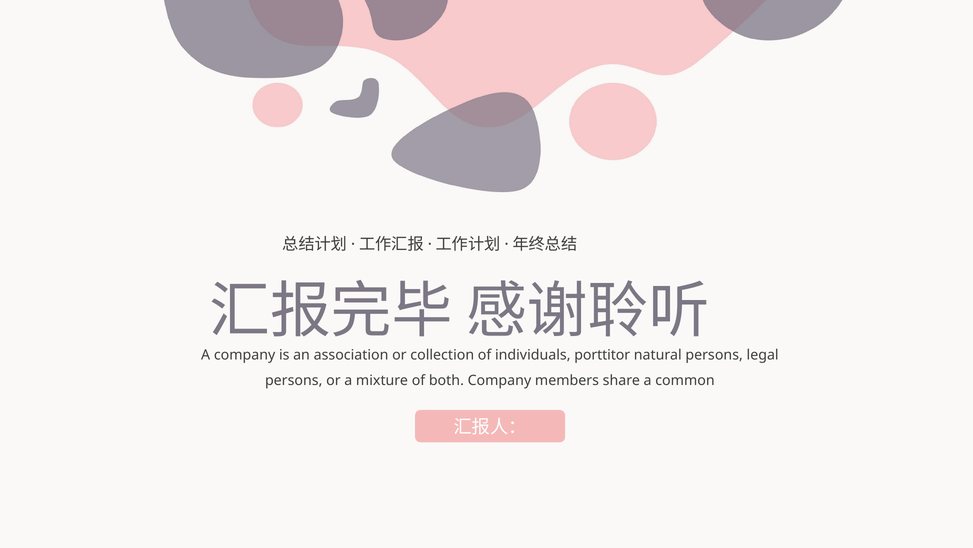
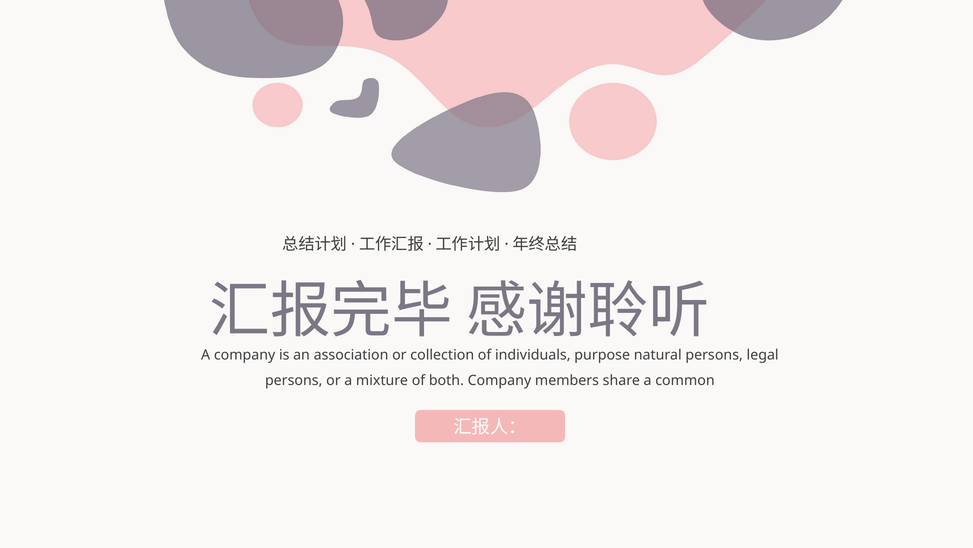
porttitor: porttitor -> purpose
